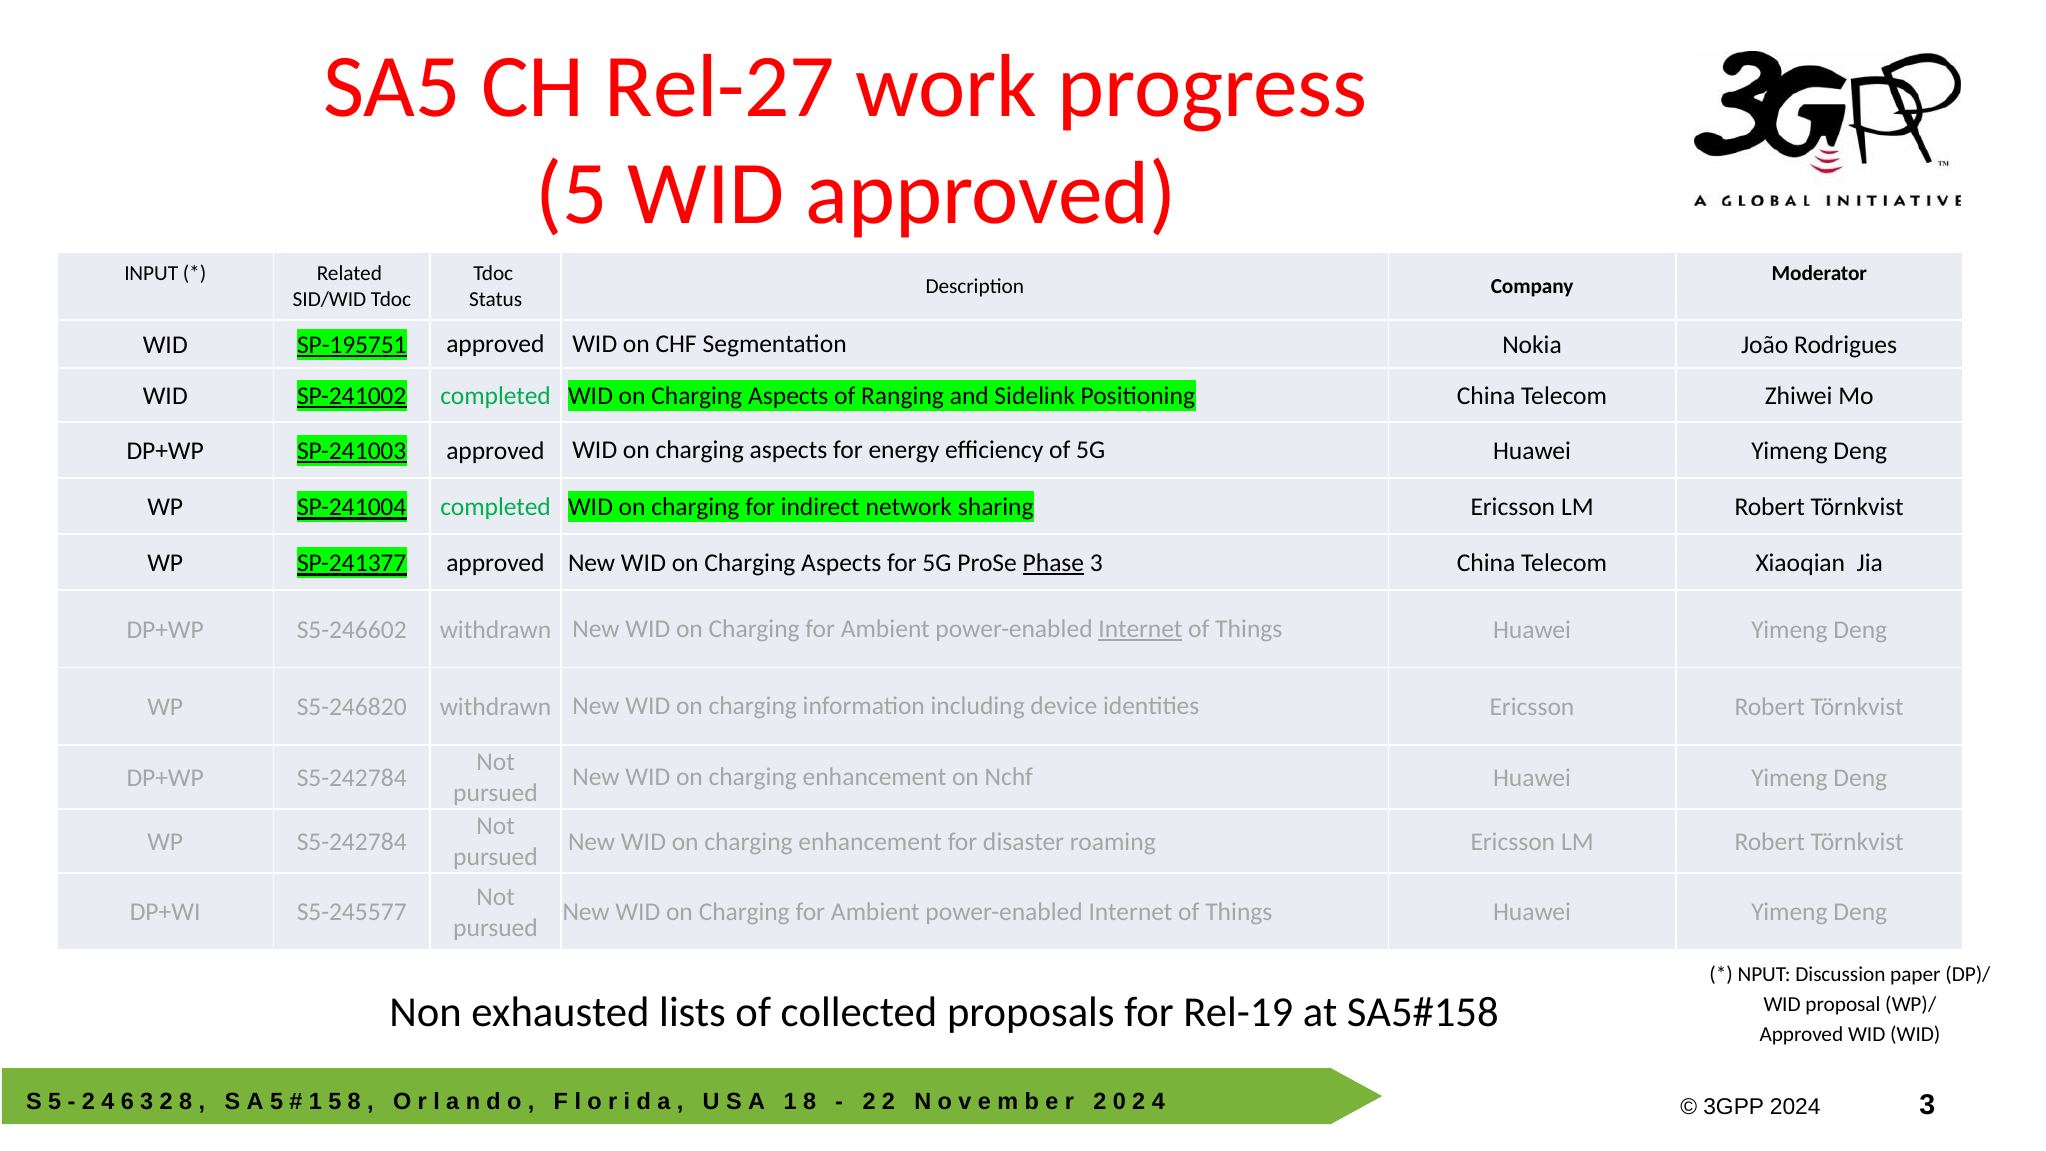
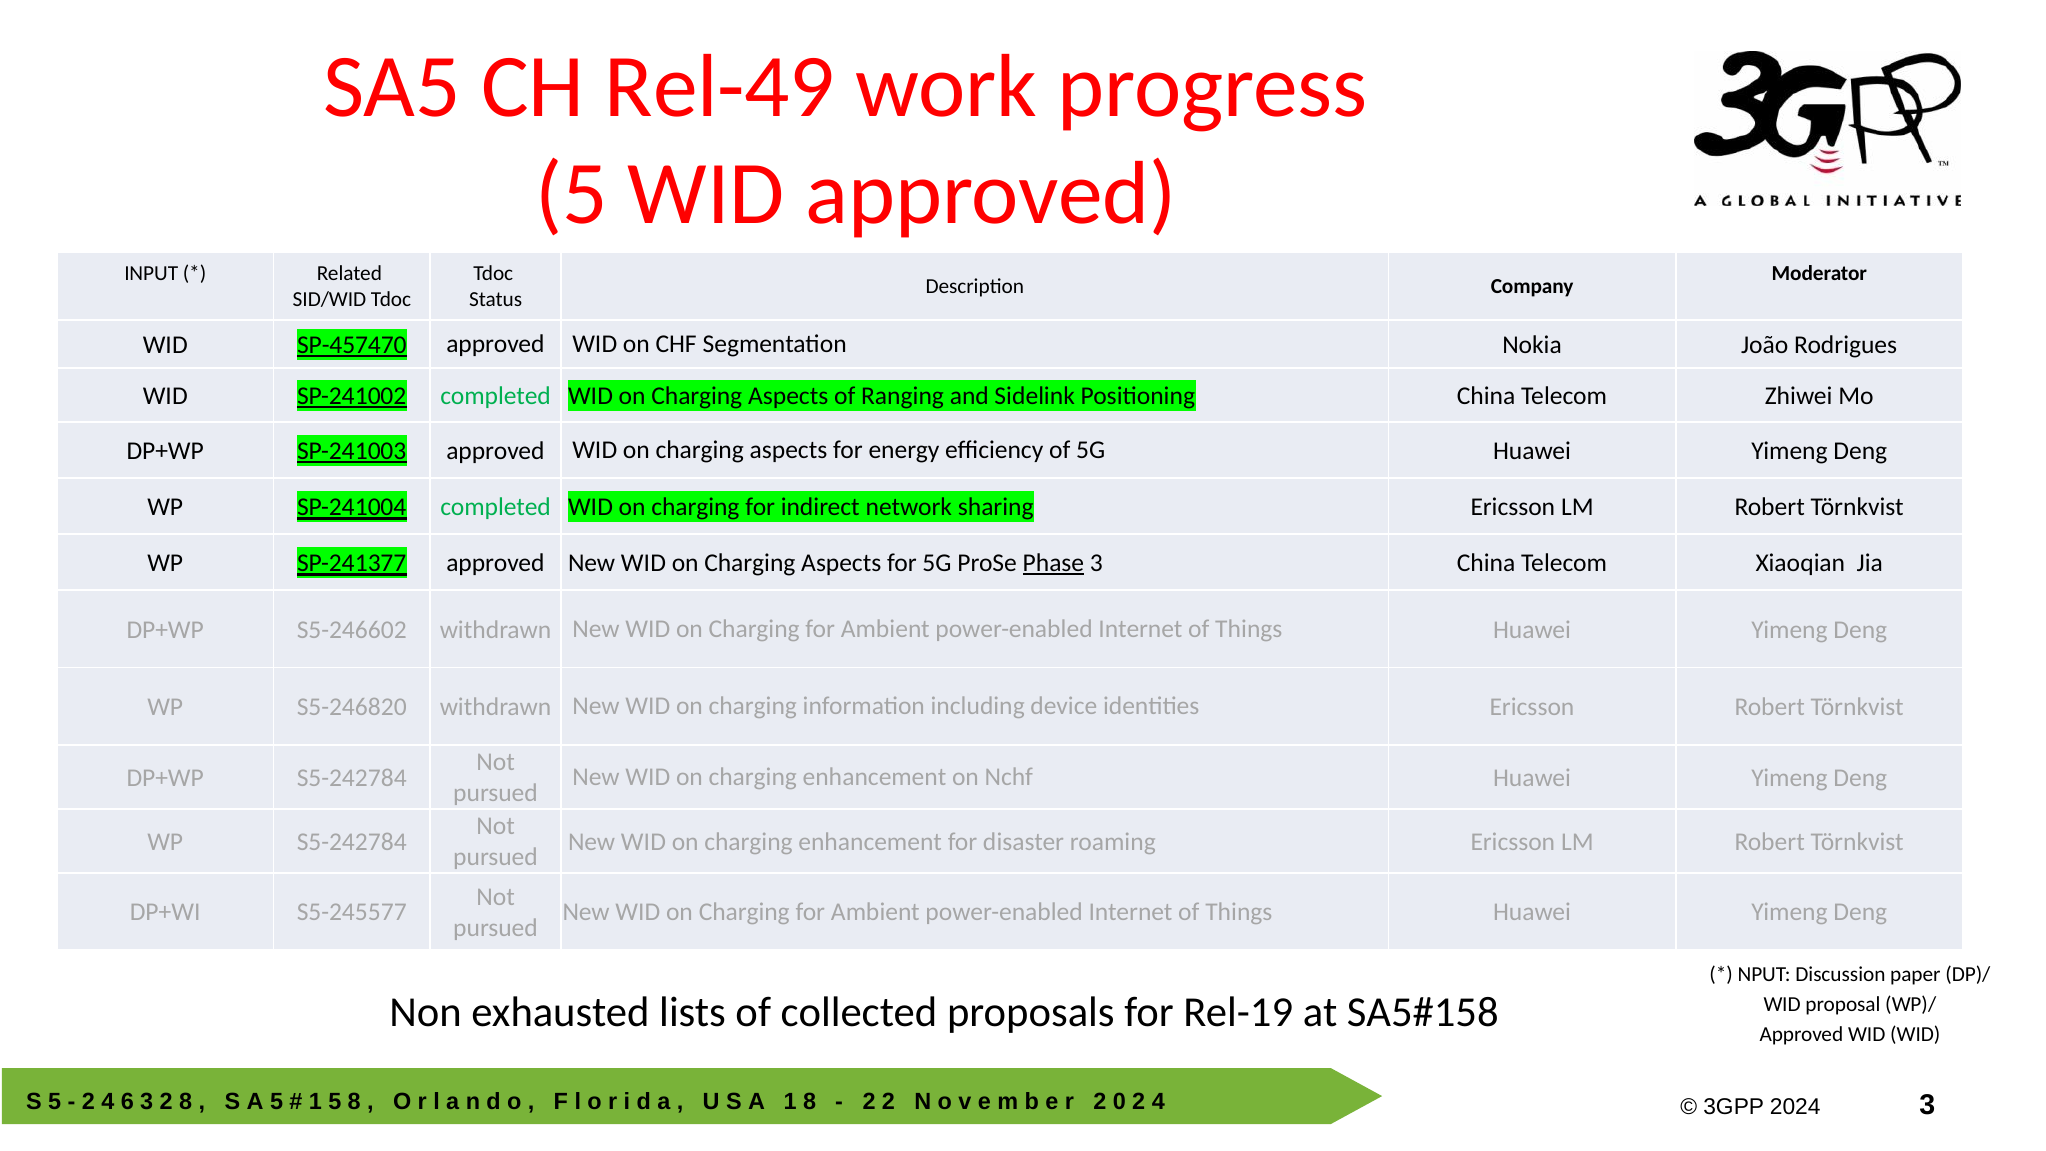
Rel-27: Rel-27 -> Rel-49
SP-195751: SP-195751 -> SP-457470
Internet at (1140, 629) underline: present -> none
